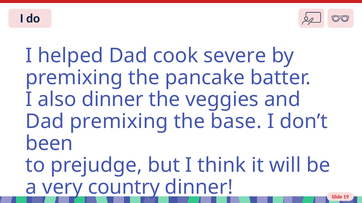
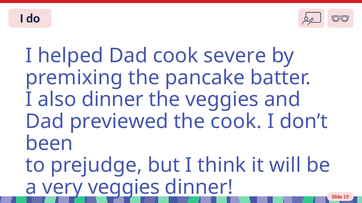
Dad premixing: premixing -> previewed
the base: base -> cook
very country: country -> veggies
